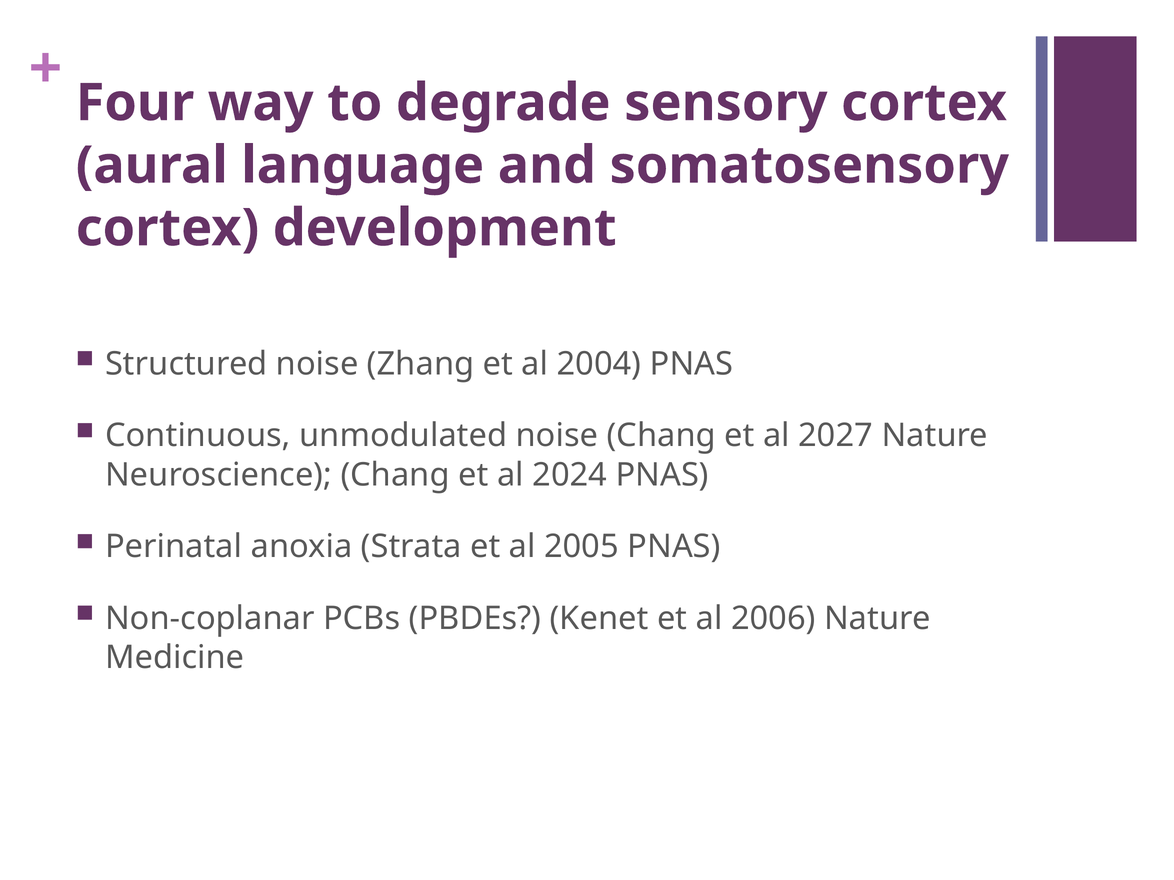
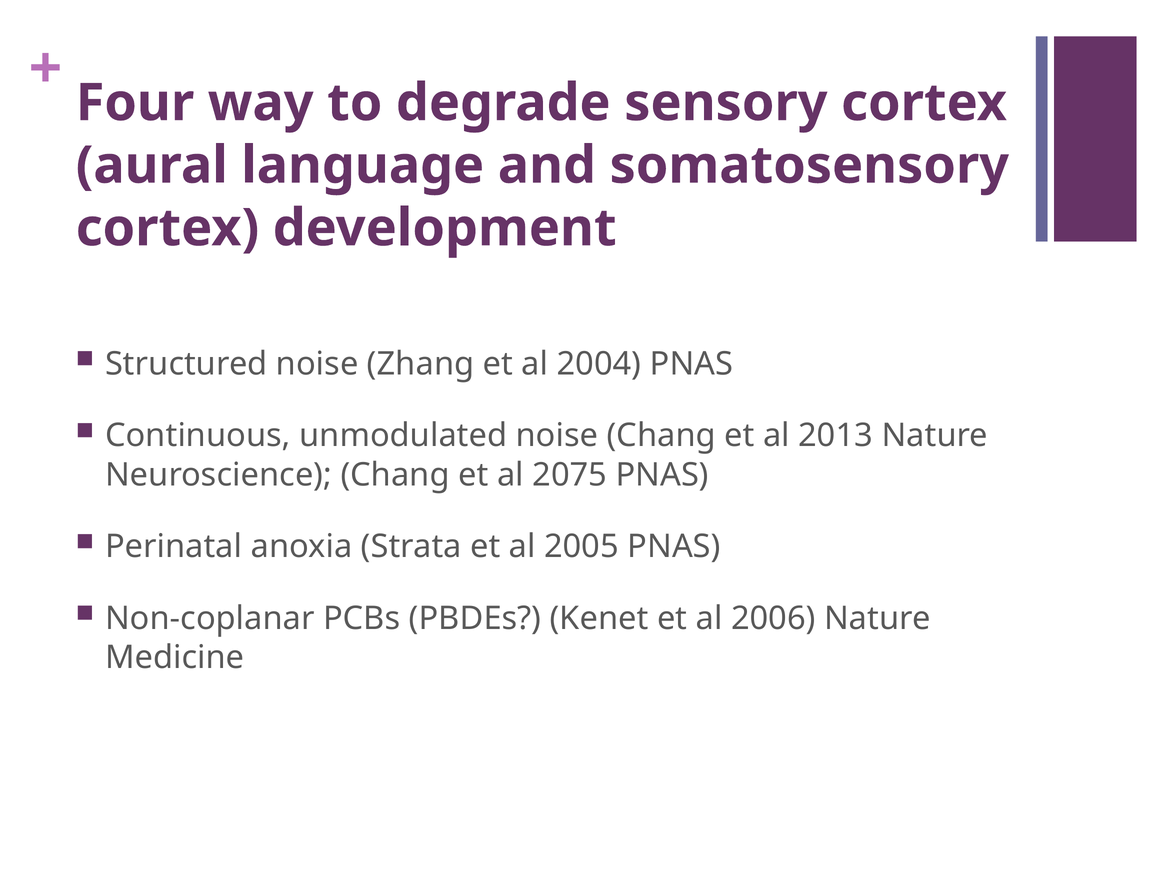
2027: 2027 -> 2013
2024: 2024 -> 2075
